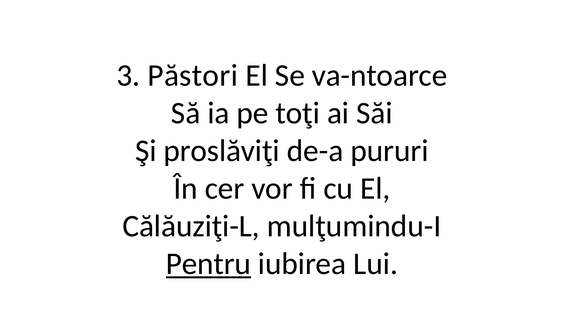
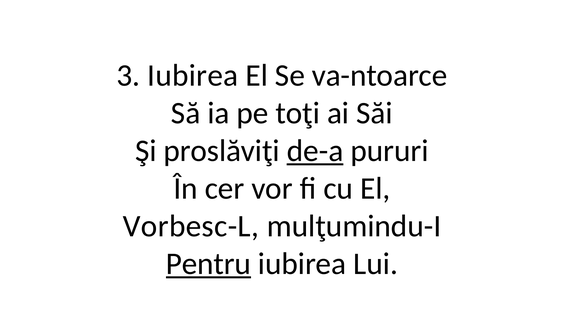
3 Păstori: Păstori -> Iubirea
de-a underline: none -> present
Călăuziţi-L: Călăuziţi-L -> Vorbesc-L
